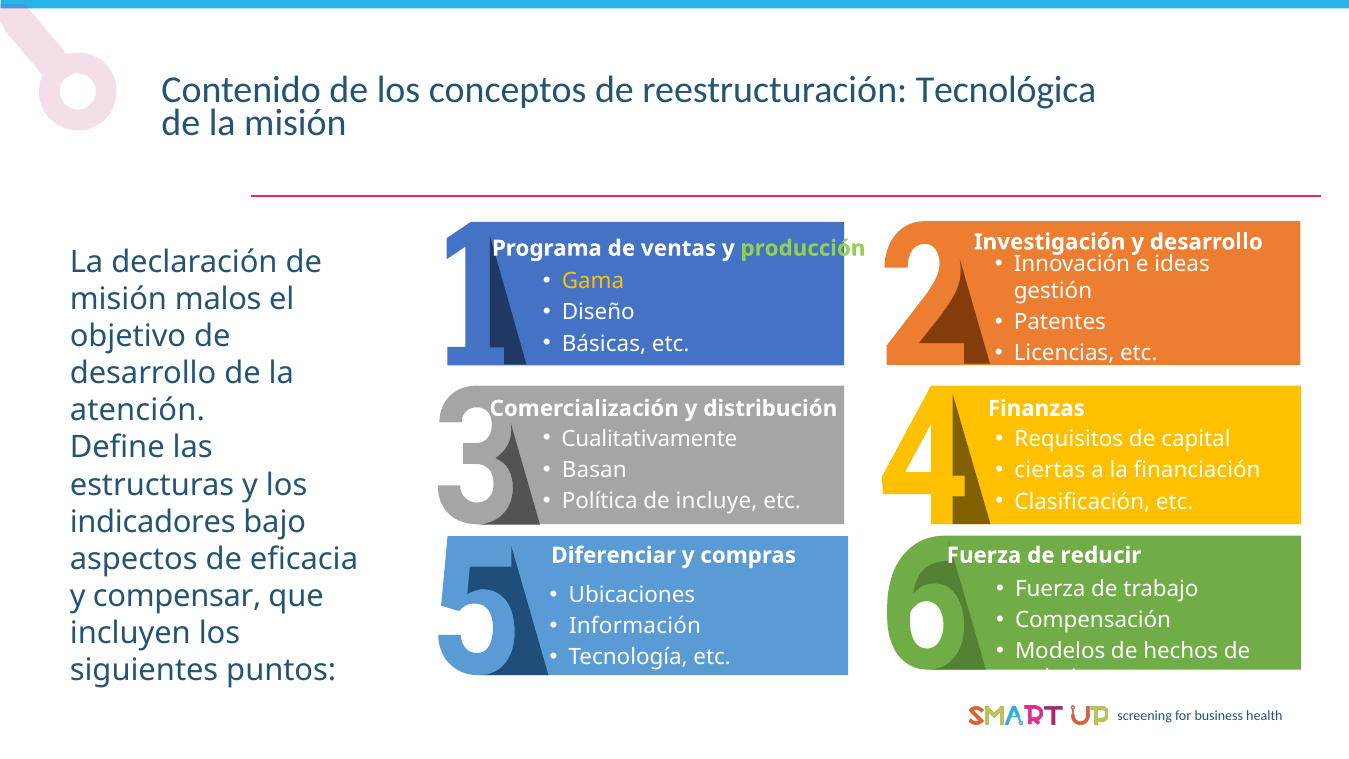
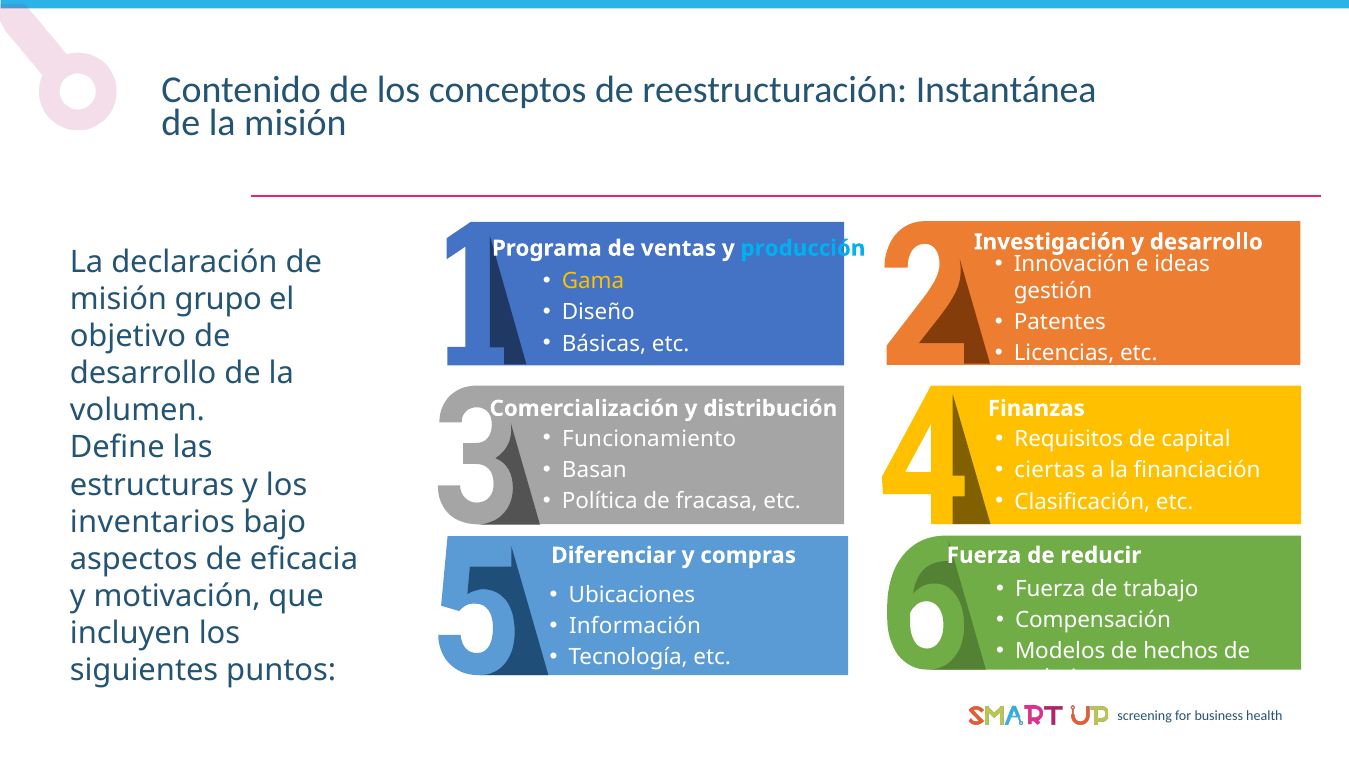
Tecnológica: Tecnológica -> Instantánea
producción colour: light green -> light blue
malos: malos -> grupo
atención: atención -> volumen
Cualitativamente: Cualitativamente -> Funcionamiento
incluye: incluye -> fracasa
indicadores: indicadores -> inventarios
compensar: compensar -> motivación
